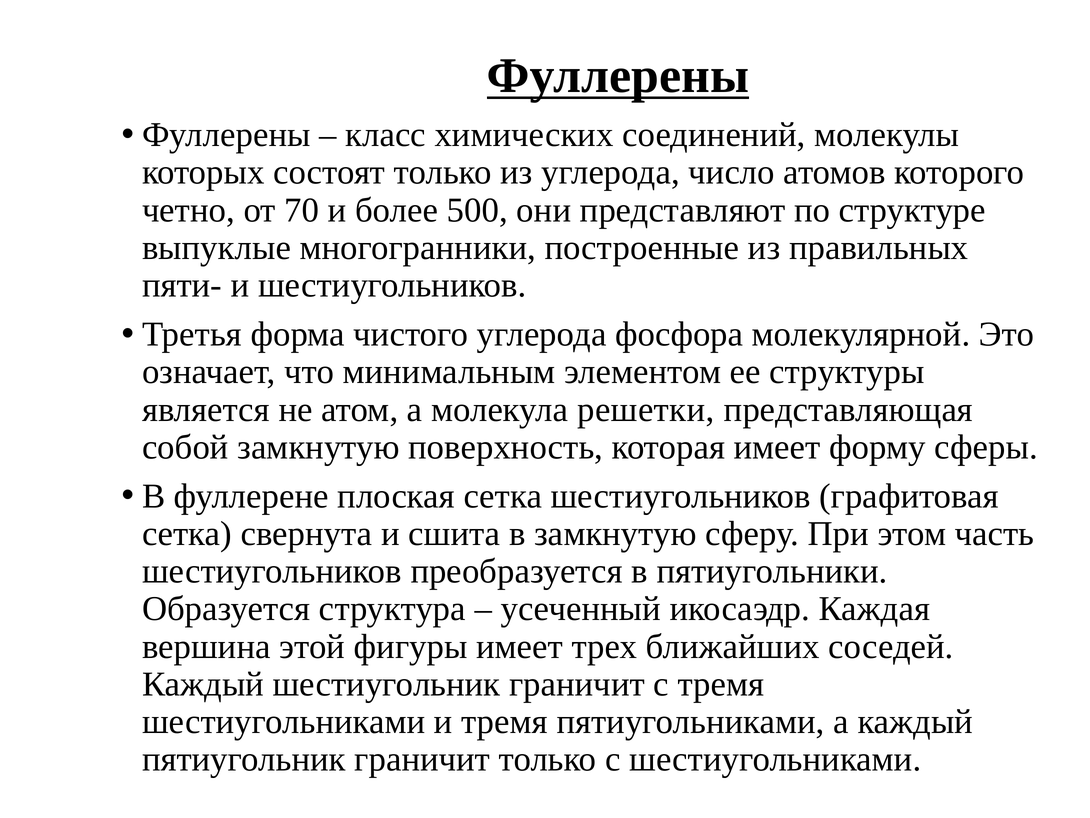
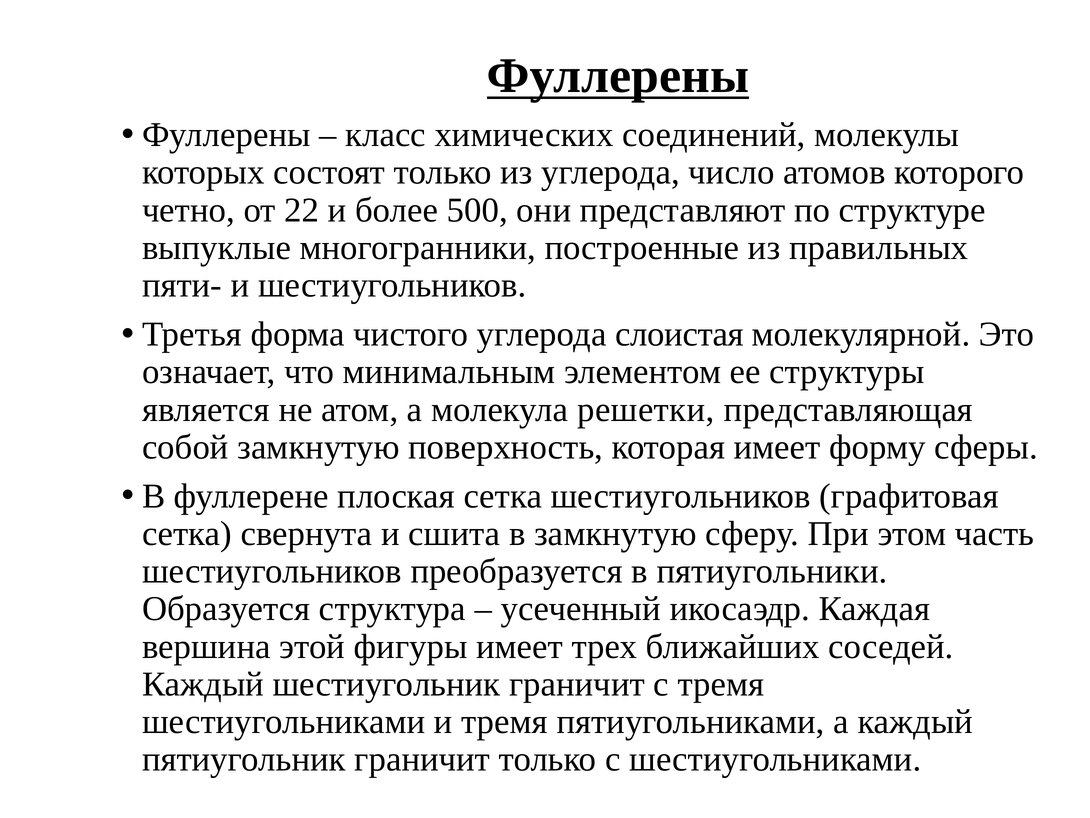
70: 70 -> 22
фосфора: фосфора -> слоистая
